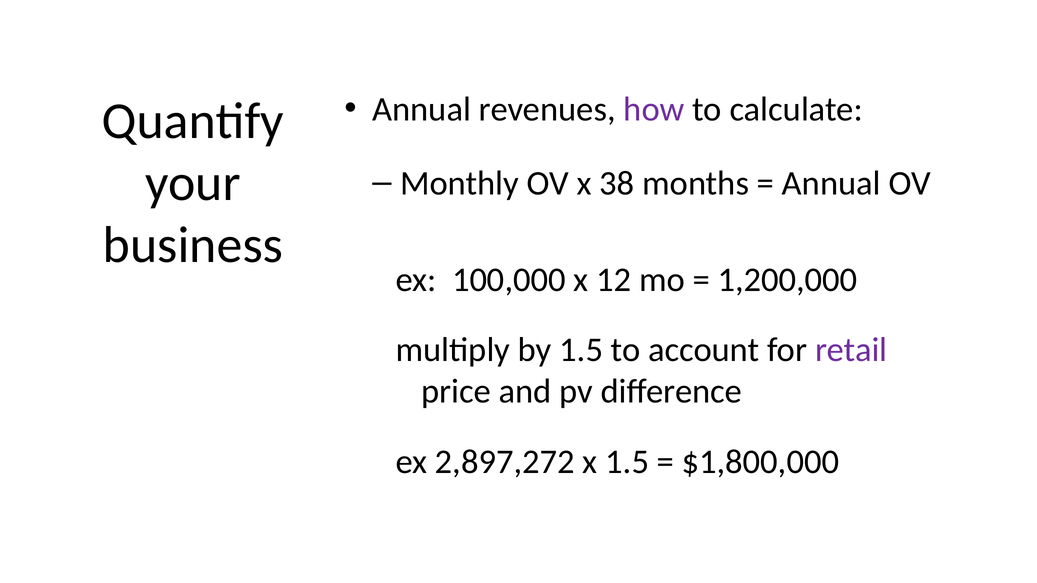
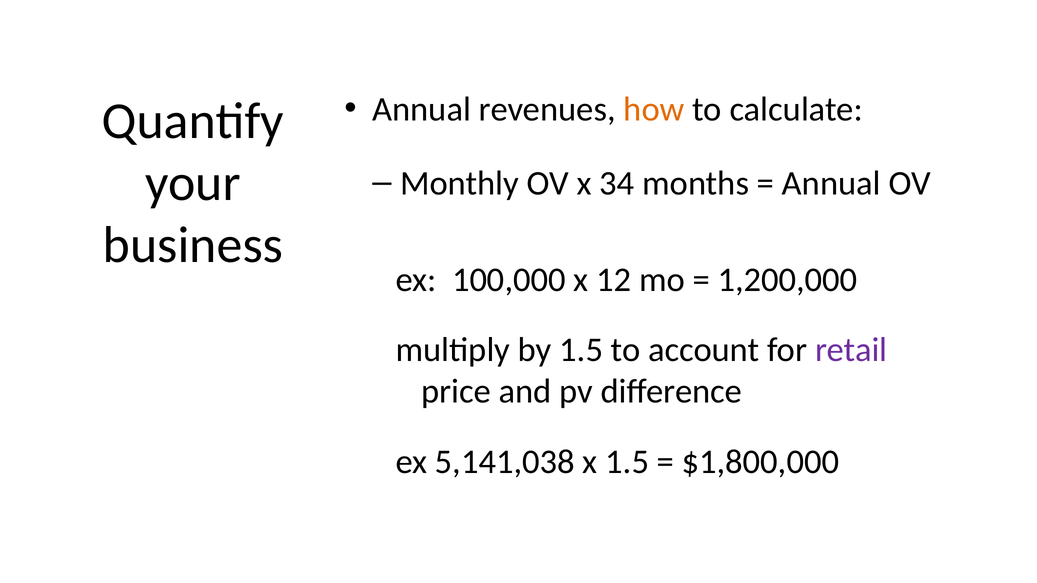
how colour: purple -> orange
38: 38 -> 34
2,897,272: 2,897,272 -> 5,141,038
